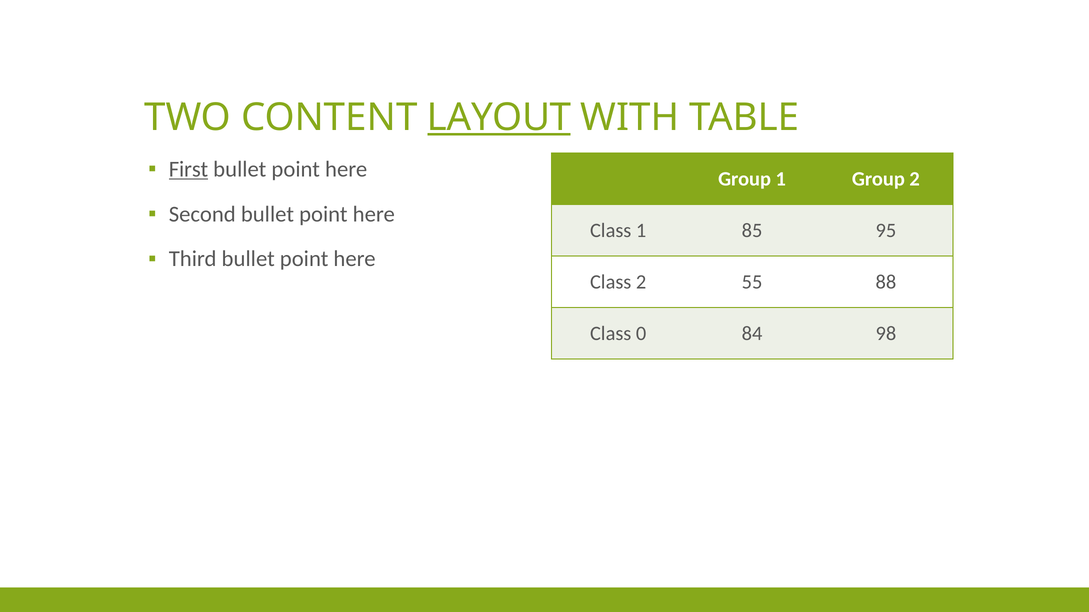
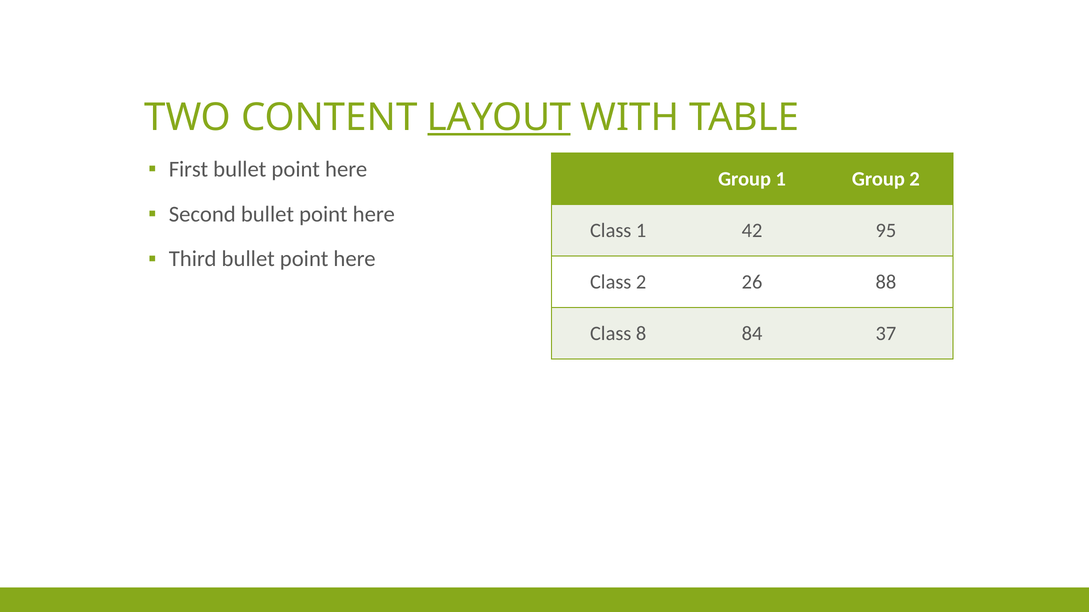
First underline: present -> none
85: 85 -> 42
55: 55 -> 26
0: 0 -> 8
98: 98 -> 37
